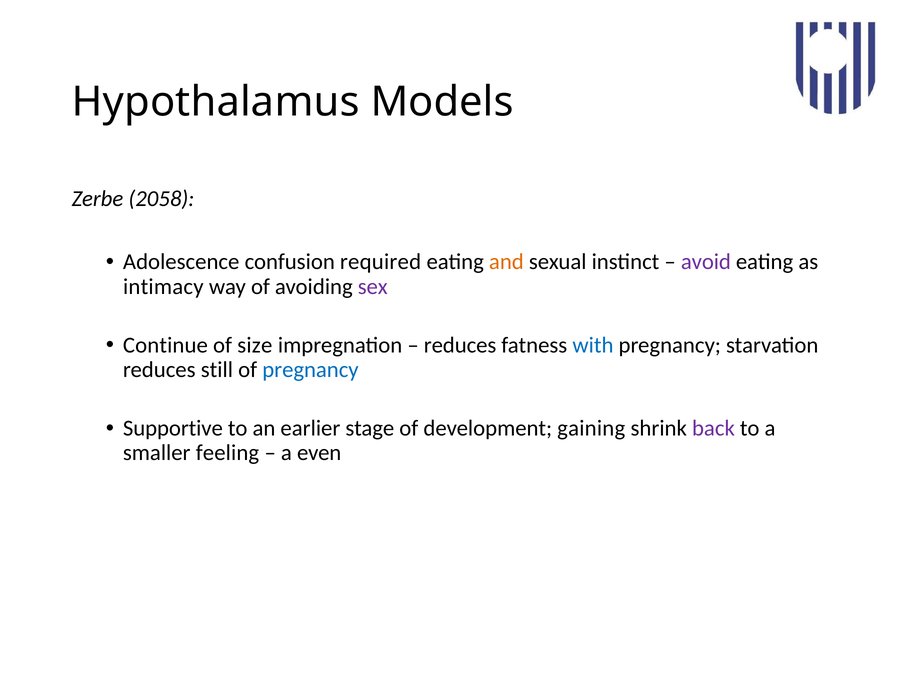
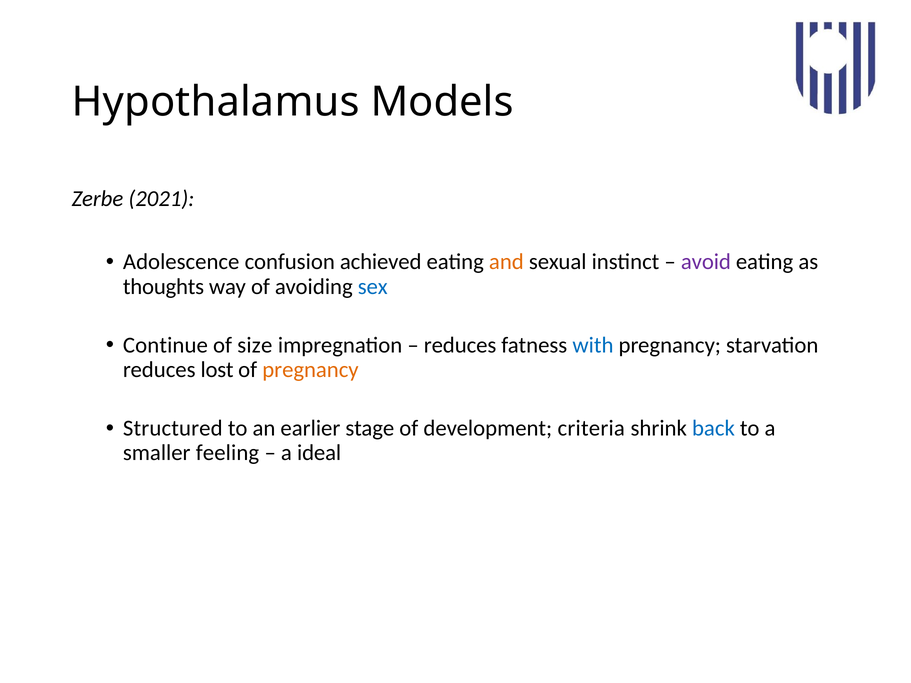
2058: 2058 -> 2021
required: required -> achieved
intimacy: intimacy -> thoughts
sex colour: purple -> blue
still: still -> lost
pregnancy at (310, 370) colour: blue -> orange
Supportive: Supportive -> Structured
gaining: gaining -> criteria
back colour: purple -> blue
even: even -> ideal
